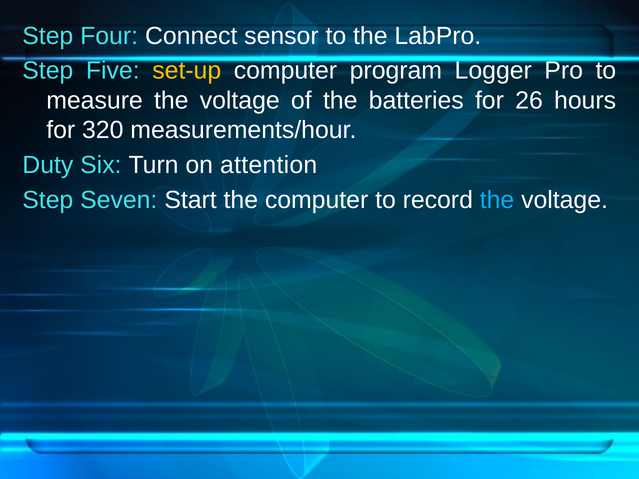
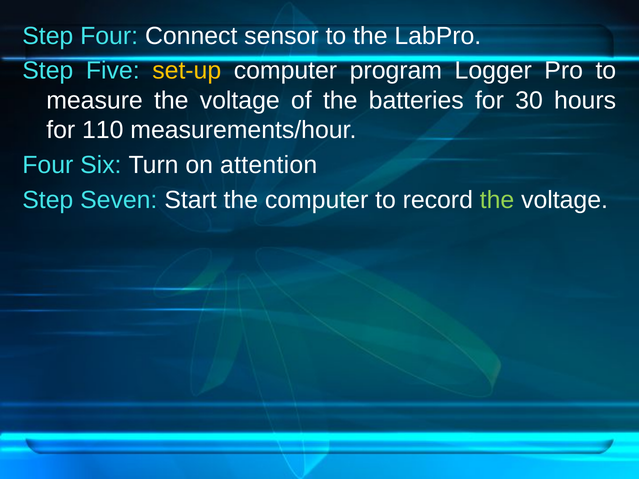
26: 26 -> 30
320: 320 -> 110
Duty at (48, 165): Duty -> Four
the at (497, 200) colour: light blue -> light green
